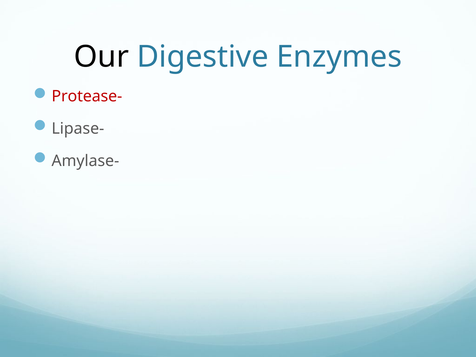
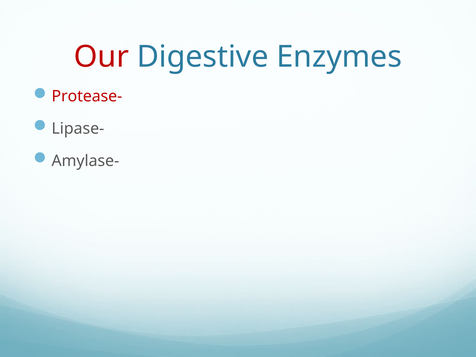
Our colour: black -> red
